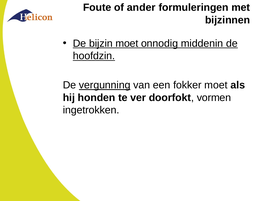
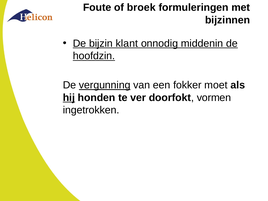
ander: ander -> broek
bijzin moet: moet -> klant
hij underline: none -> present
